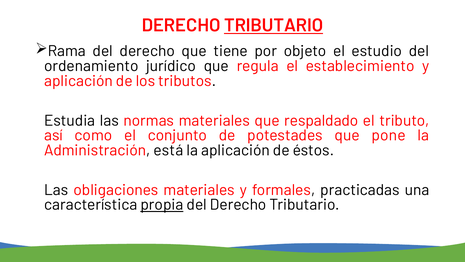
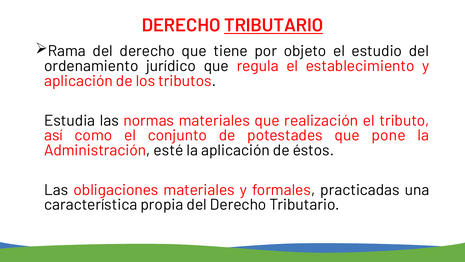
respaldado: respaldado -> realización
está: está -> esté
propia underline: present -> none
